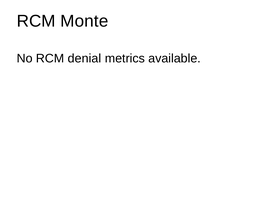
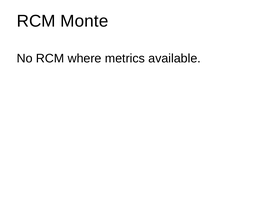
denial: denial -> where
